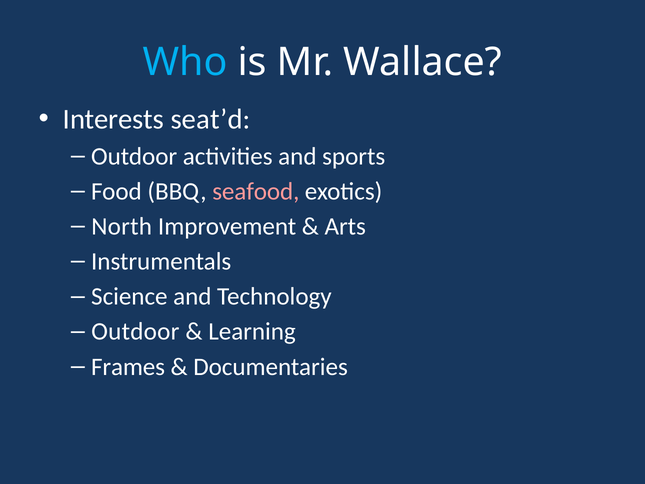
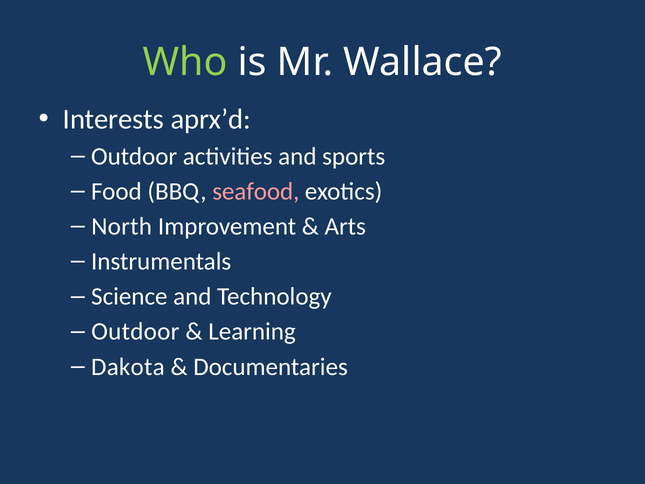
Who colour: light blue -> light green
seat’d: seat’d -> aprx’d
Frames: Frames -> Dakota
